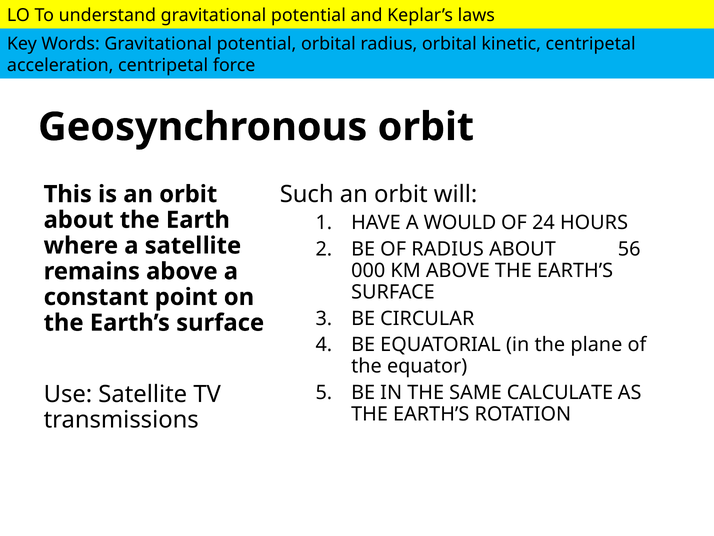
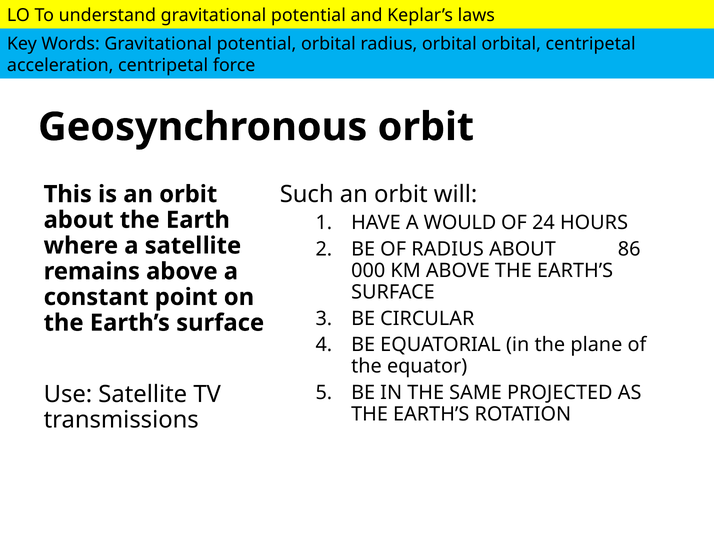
kinetic at (511, 44): kinetic -> orbital
56: 56 -> 86
CALCULATE: CALCULATE -> PROJECTED
